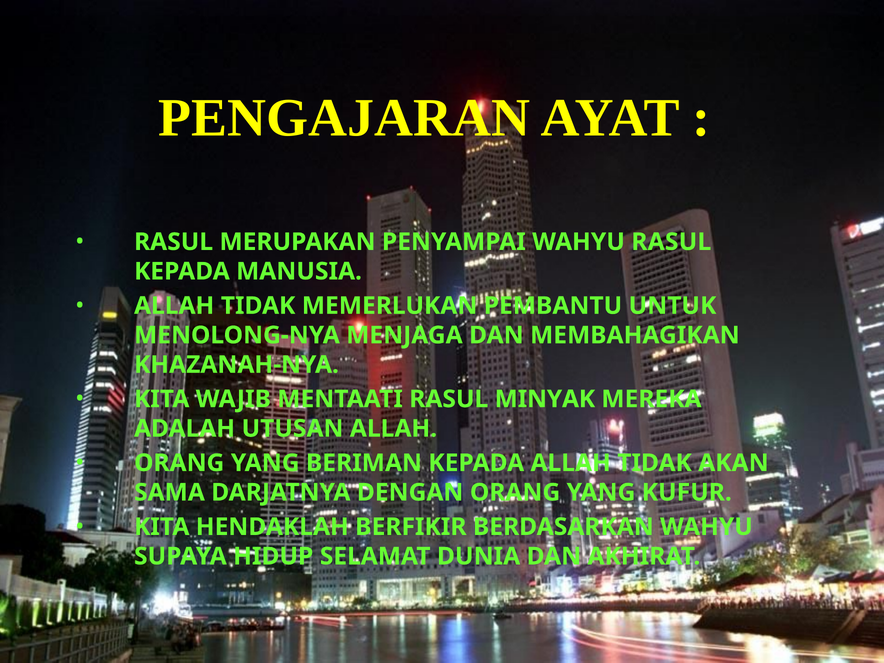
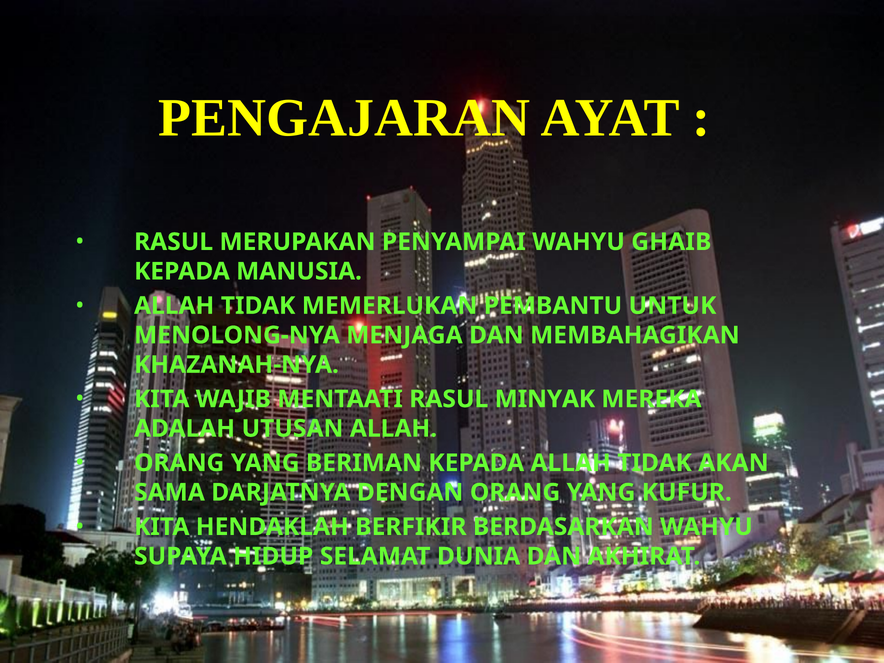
WAHYU RASUL: RASUL -> GHAIB
